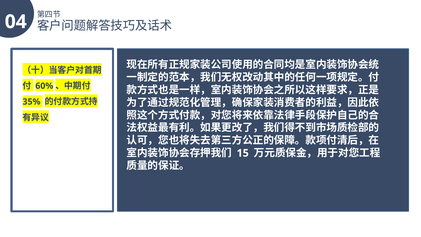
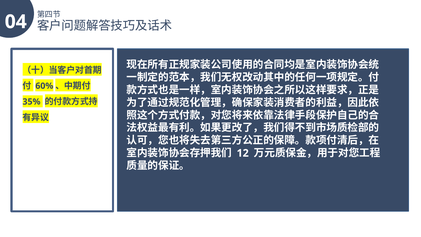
15: 15 -> 12
